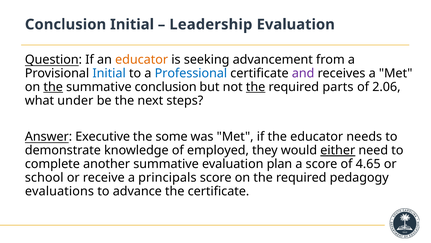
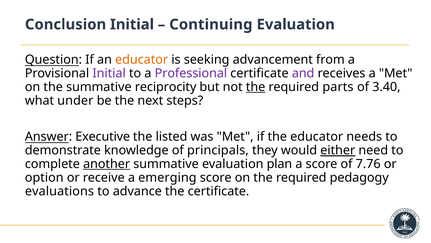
Leadership: Leadership -> Continuing
Initial at (109, 73) colour: blue -> purple
Professional colour: blue -> purple
the at (53, 87) underline: present -> none
summative conclusion: conclusion -> reciprocity
2.06: 2.06 -> 3.40
some: some -> listed
employed: employed -> principals
another underline: none -> present
4.65: 4.65 -> 7.76
school: school -> option
principals: principals -> emerging
